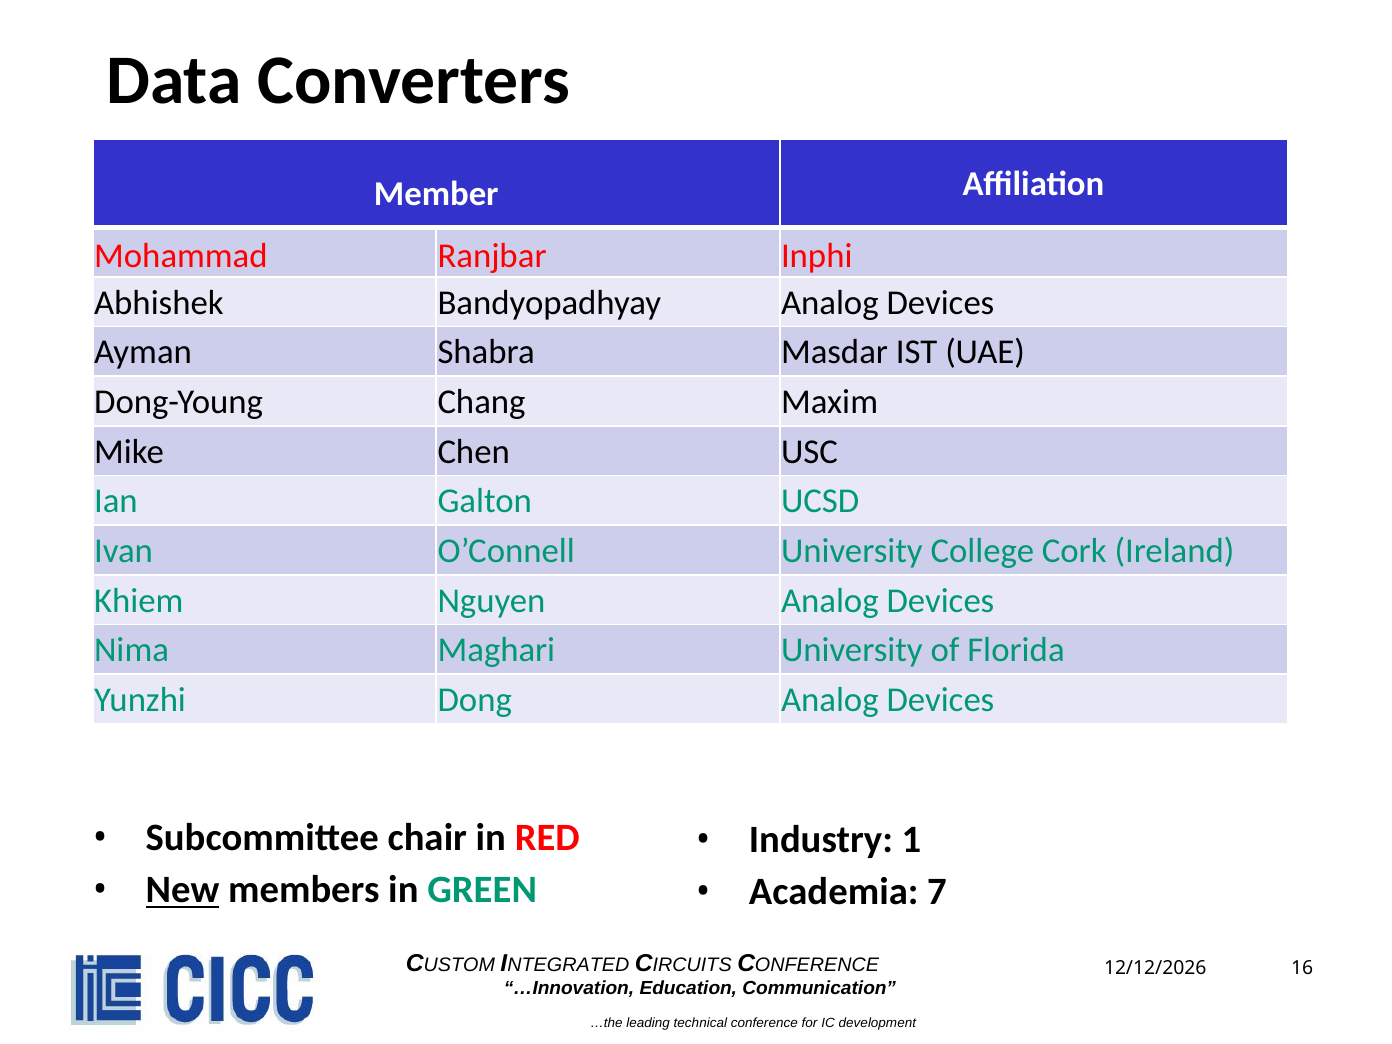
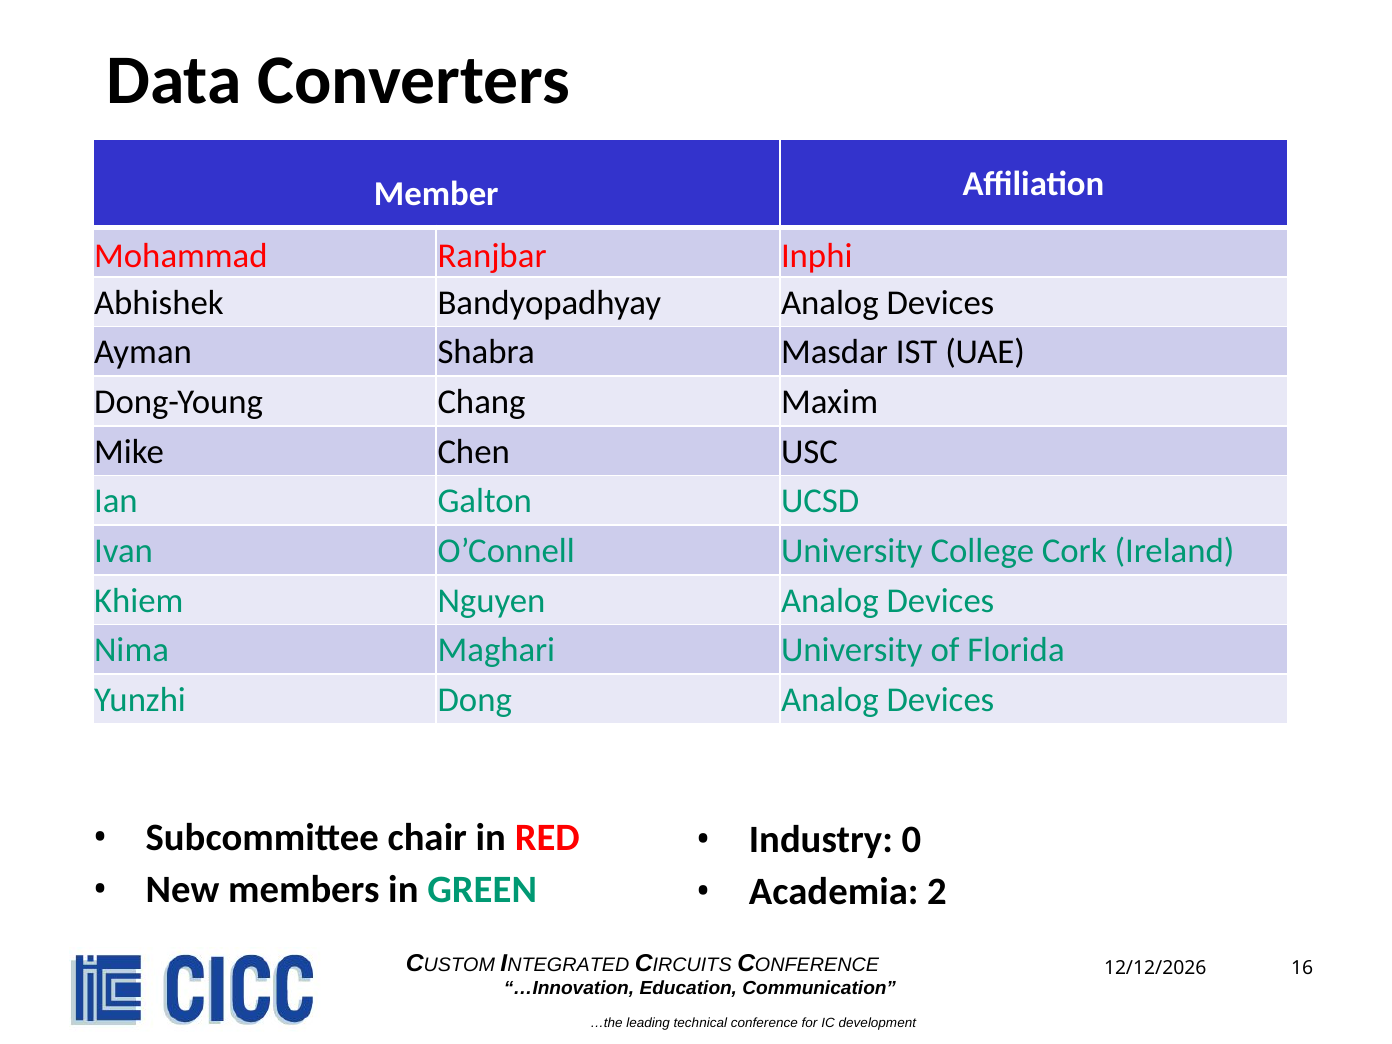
1: 1 -> 0
New underline: present -> none
7: 7 -> 2
